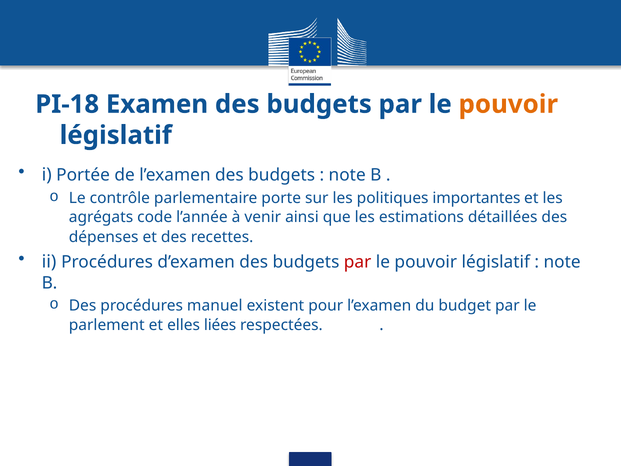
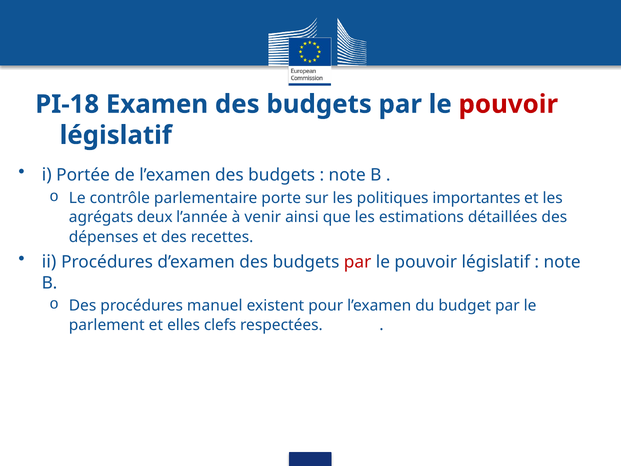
pouvoir at (508, 104) colour: orange -> red
code: code -> deux
liées: liées -> clefs
